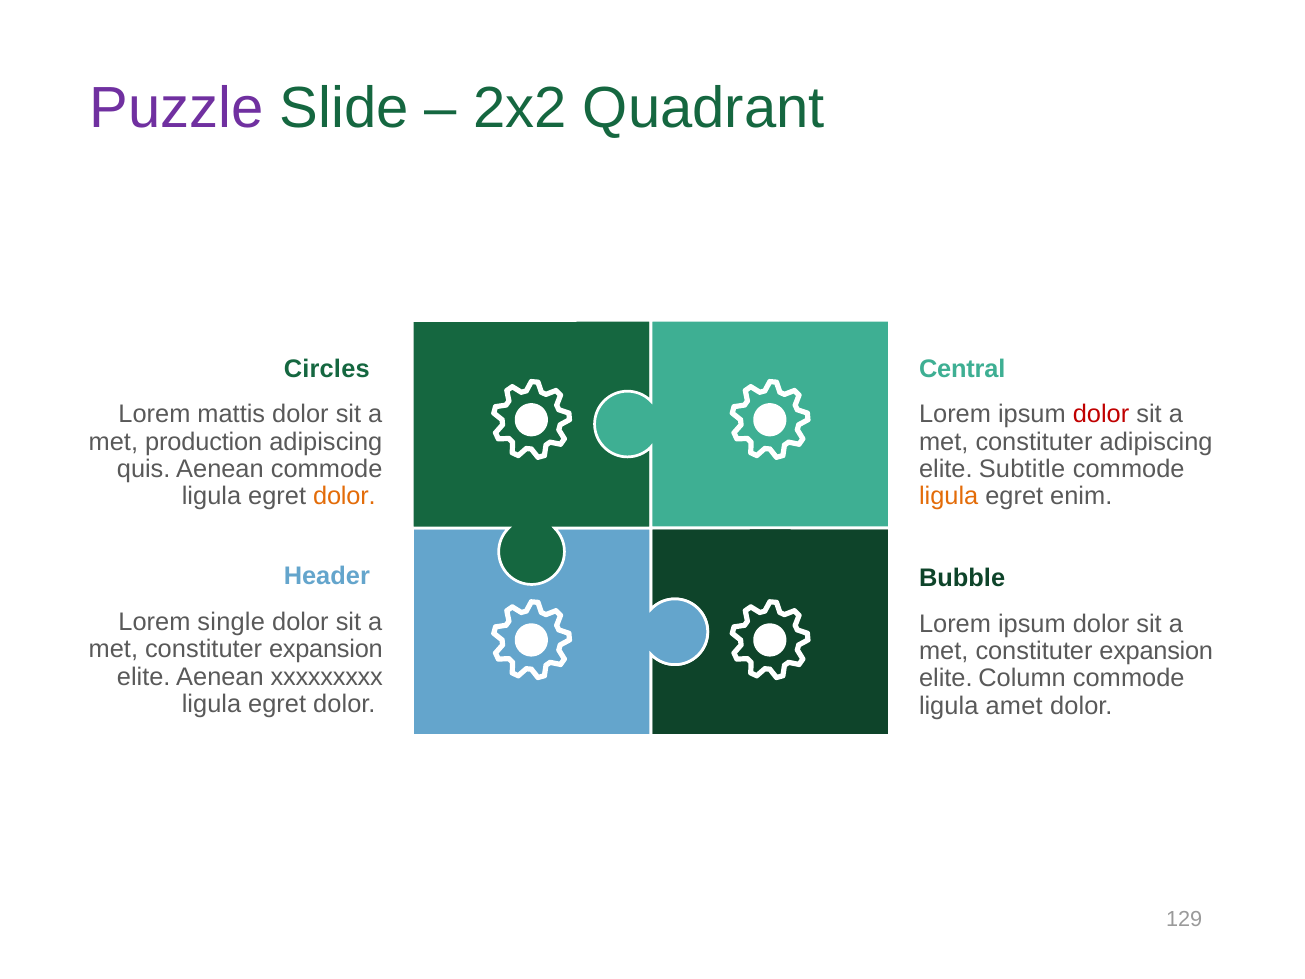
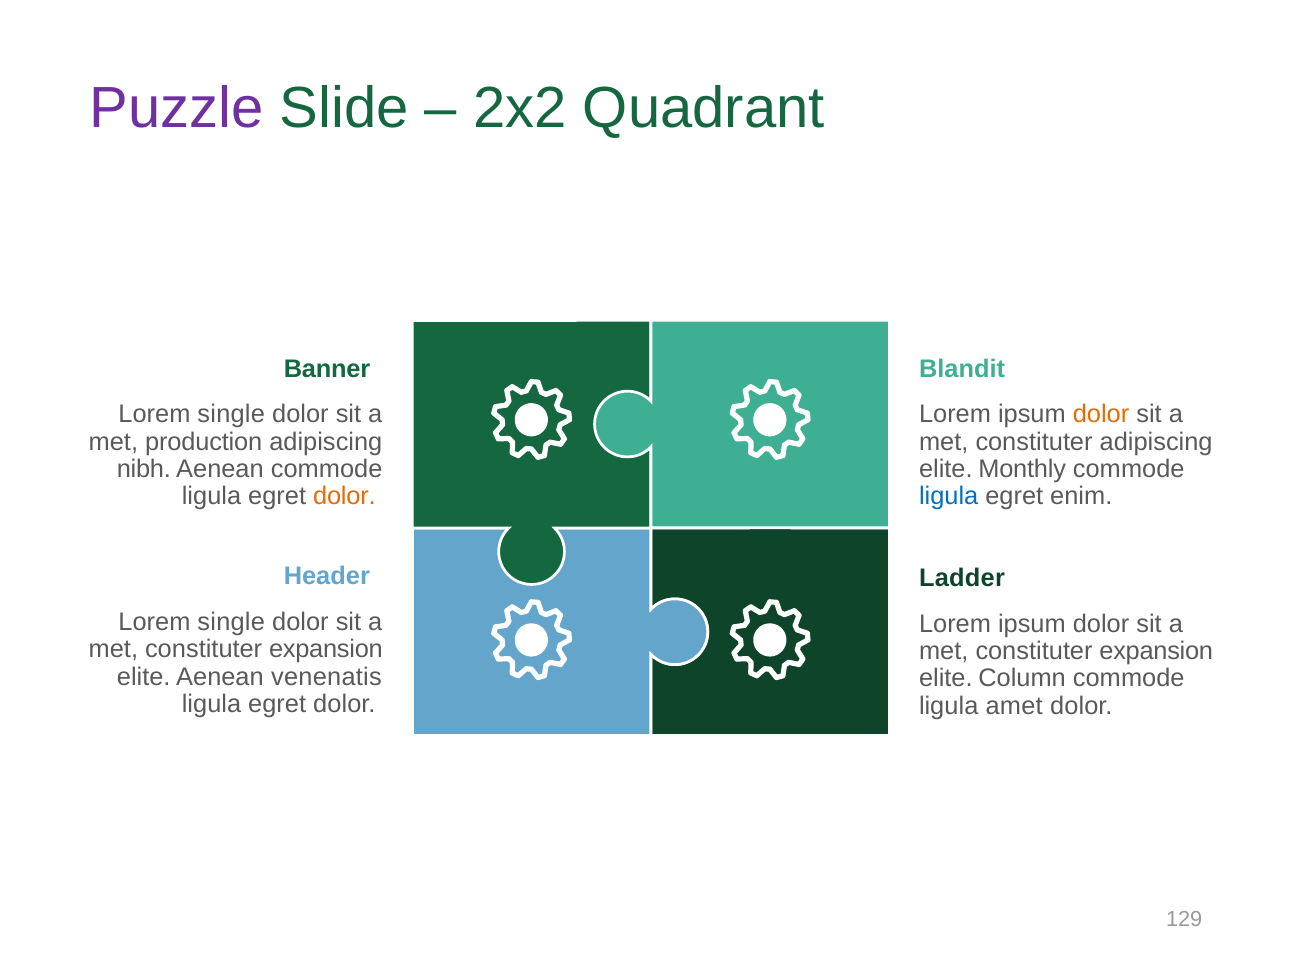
Circles: Circles -> Banner
Central: Central -> Blandit
mattis at (231, 414): mattis -> single
dolor at (1101, 414) colour: red -> orange
quis: quis -> nibh
Subtitle: Subtitle -> Monthly
ligula at (949, 496) colour: orange -> blue
Bubble: Bubble -> Ladder
xxxxxxxxx: xxxxxxxxx -> venenatis
